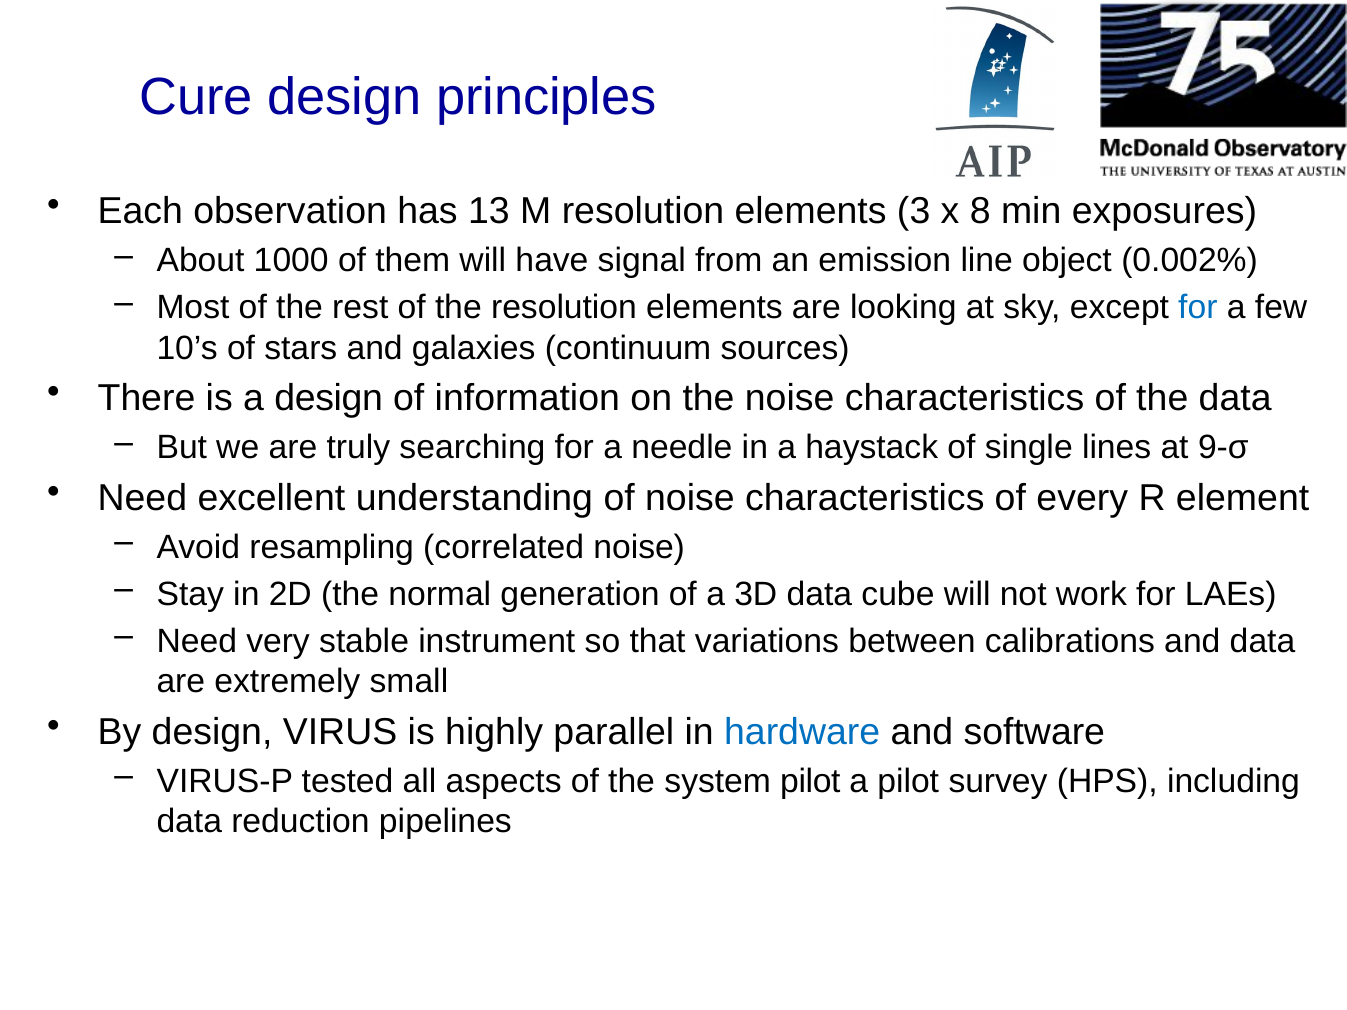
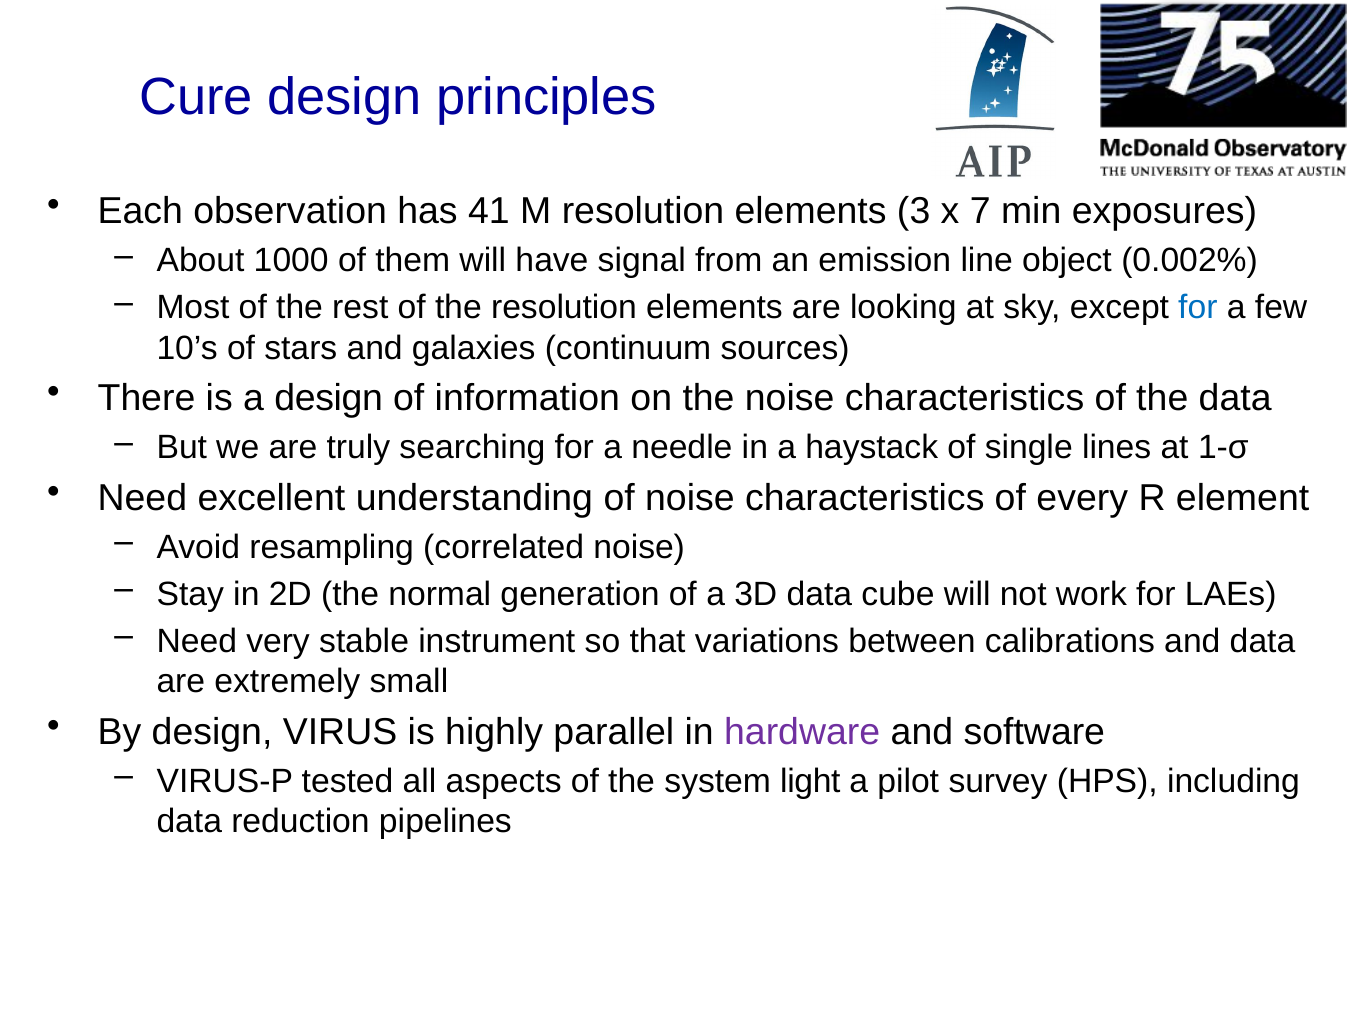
13: 13 -> 41
8: 8 -> 7
9-σ: 9-σ -> 1-σ
hardware colour: blue -> purple
system pilot: pilot -> light
